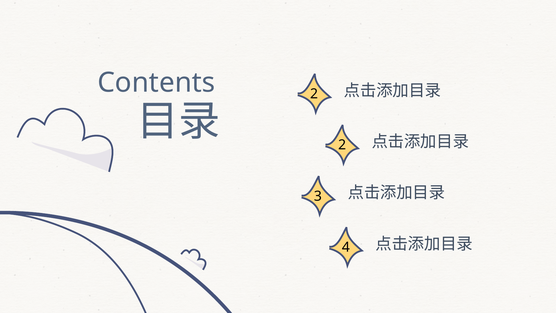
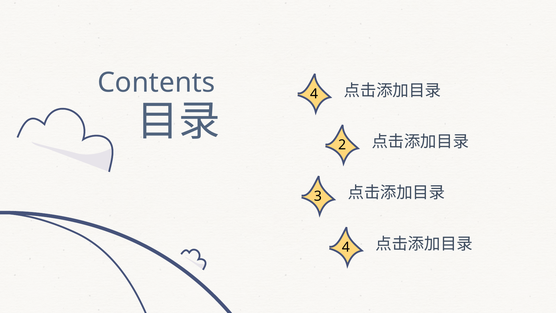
Contents 2: 2 -> 4
